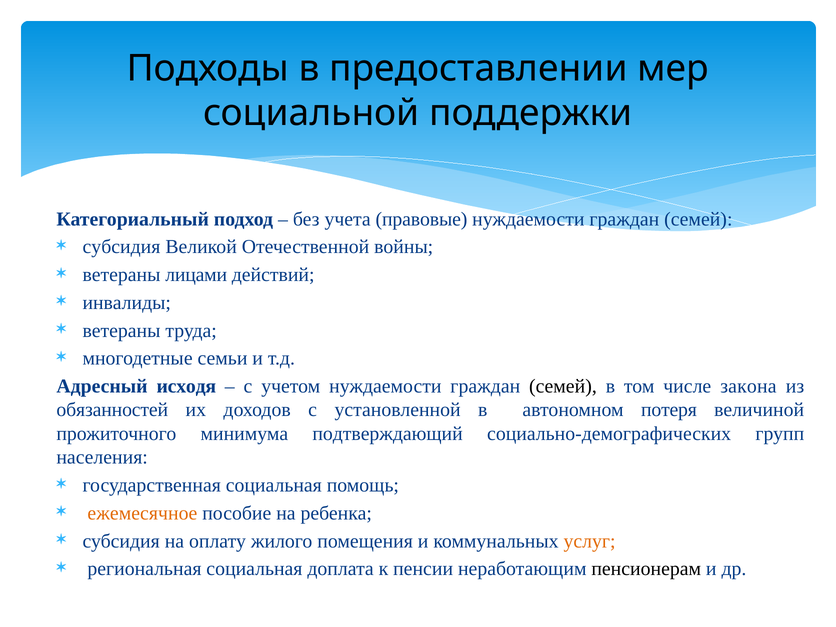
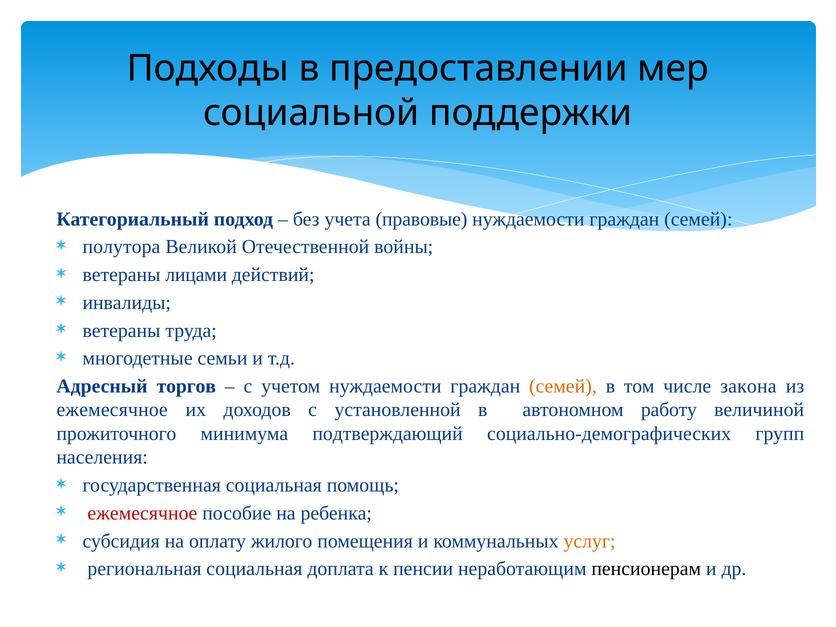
субсидия at (121, 247): субсидия -> полутора
исходя: исходя -> торгов
семей at (563, 386) colour: black -> orange
обязанностей at (112, 410): обязанностей -> ежемесячное
потеря: потеря -> работу
ежемесячное at (142, 513) colour: orange -> red
